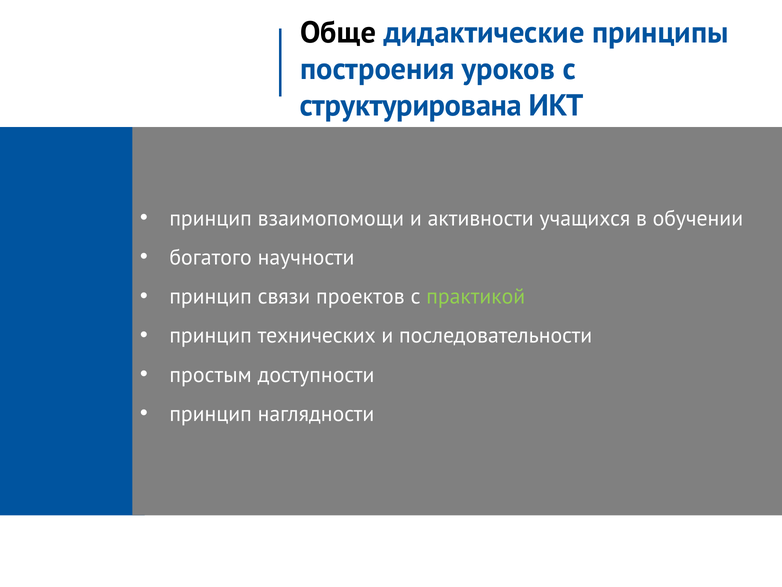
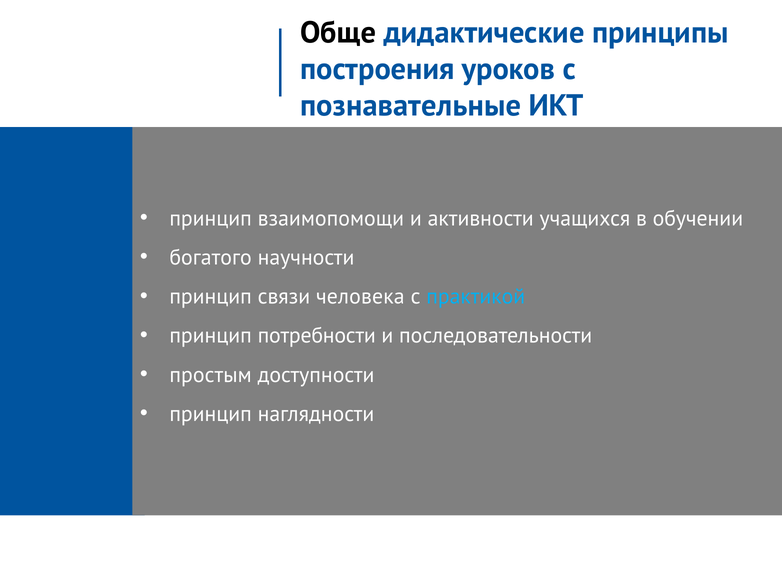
структурирована: структурирована -> познавательные
проектов: проектов -> человека
практикой colour: light green -> light blue
технических: технических -> потребности
